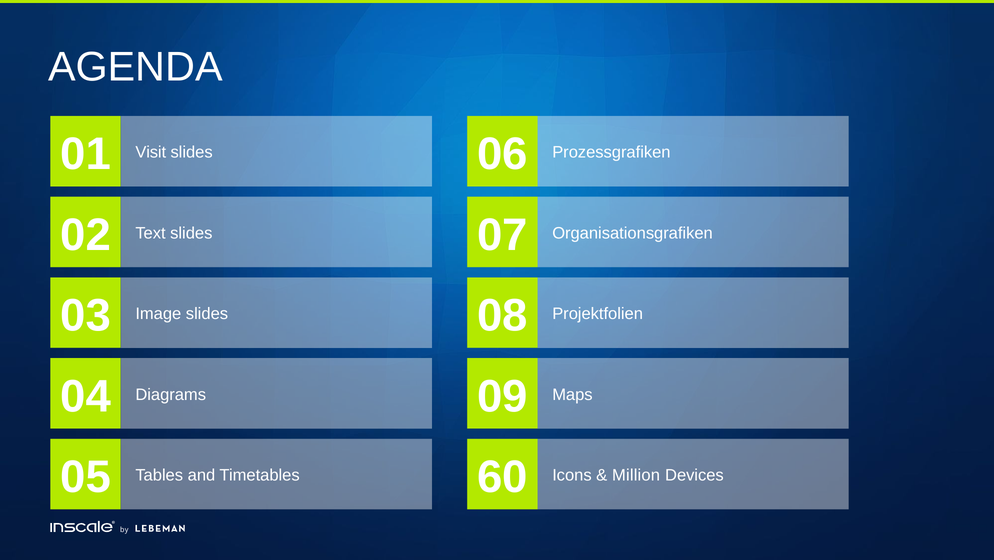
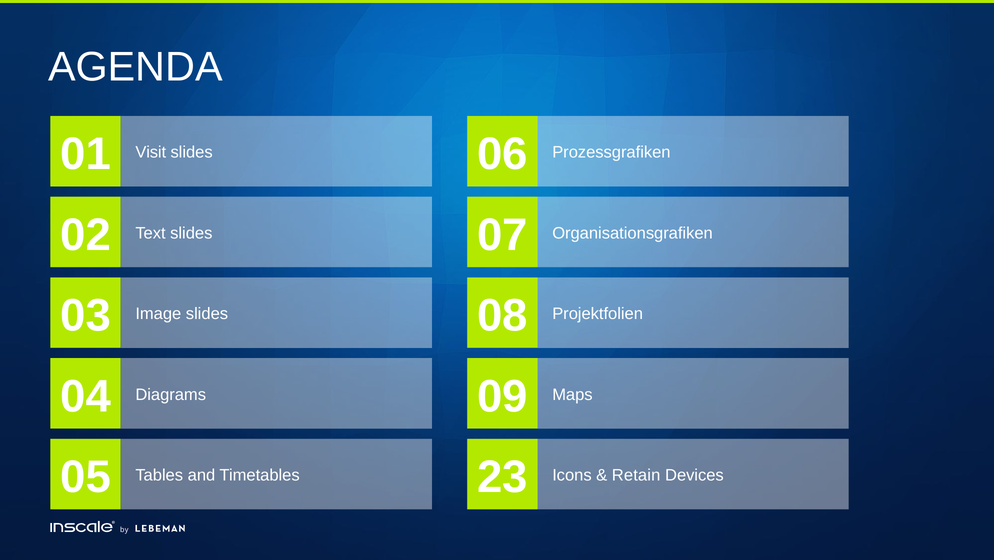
60: 60 -> 23
Million: Million -> Retain
